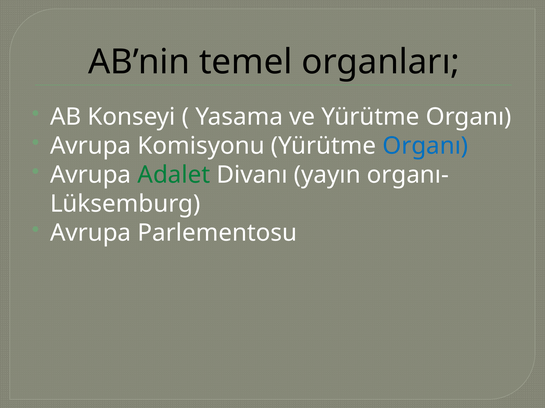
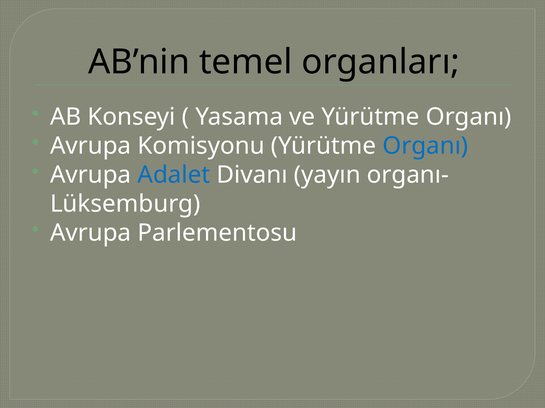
Adalet colour: green -> blue
